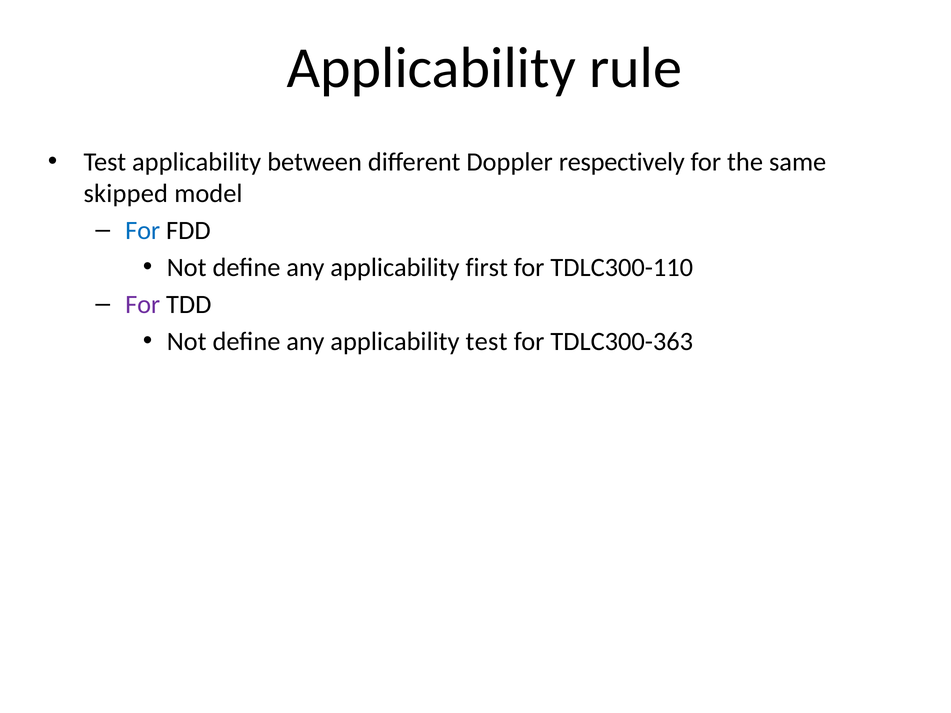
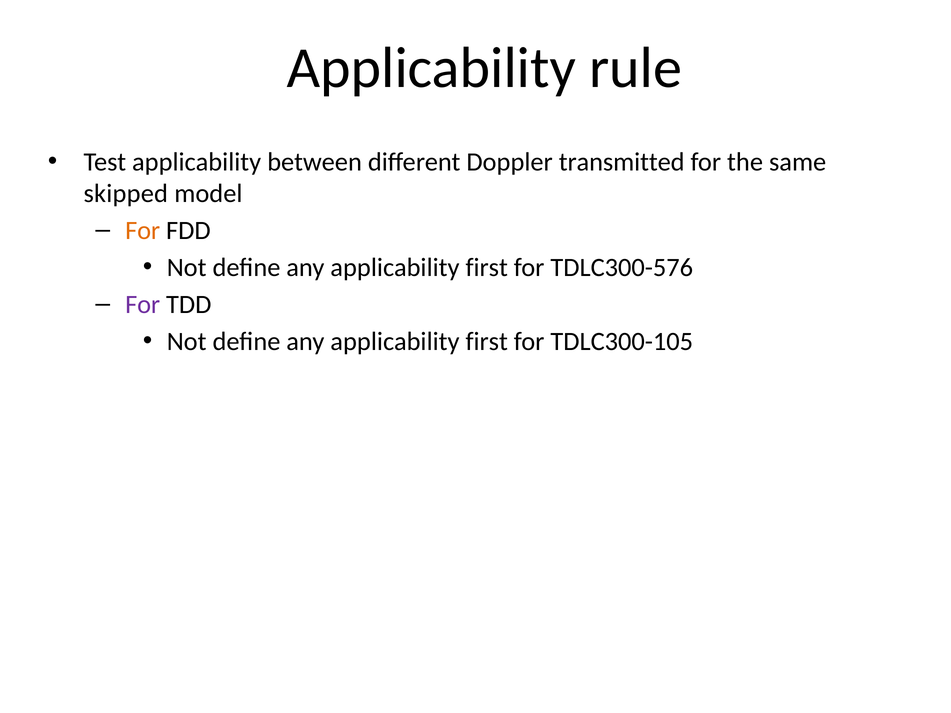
respectively: respectively -> transmitted
For at (143, 231) colour: blue -> orange
TDLC300-110: TDLC300-110 -> TDLC300-576
test at (487, 342): test -> first
TDLC300-363: TDLC300-363 -> TDLC300-105
